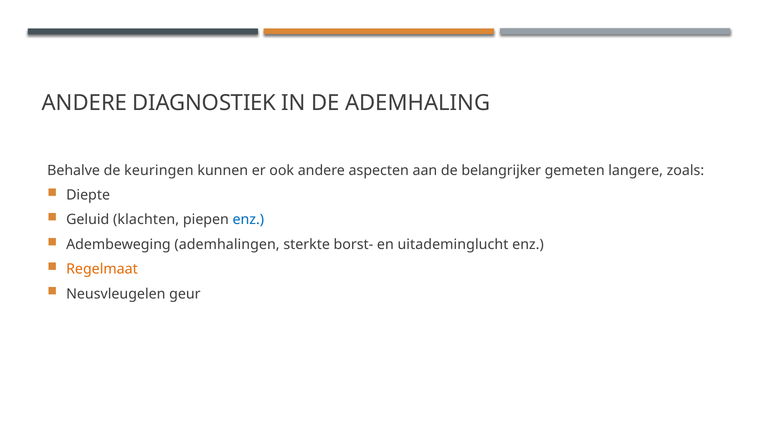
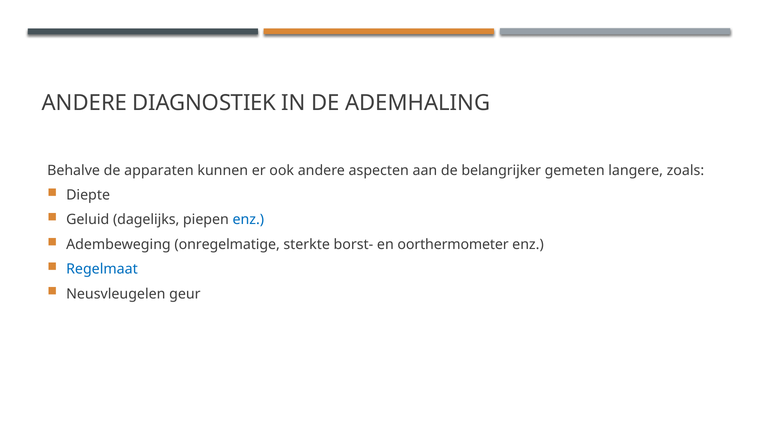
keuringen: keuringen -> apparaten
klachten: klachten -> dagelijks
ademhalingen: ademhalingen -> onregelmatige
uitademinglucht: uitademinglucht -> oorthermometer
Regelmaat colour: orange -> blue
